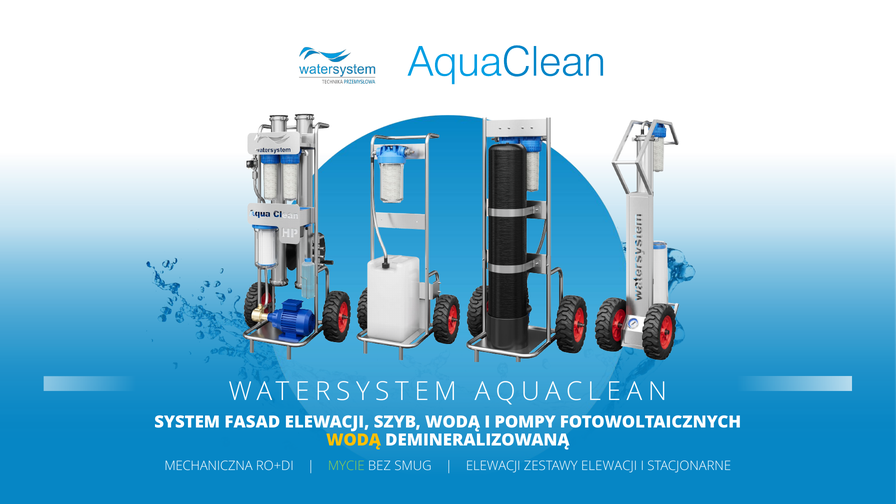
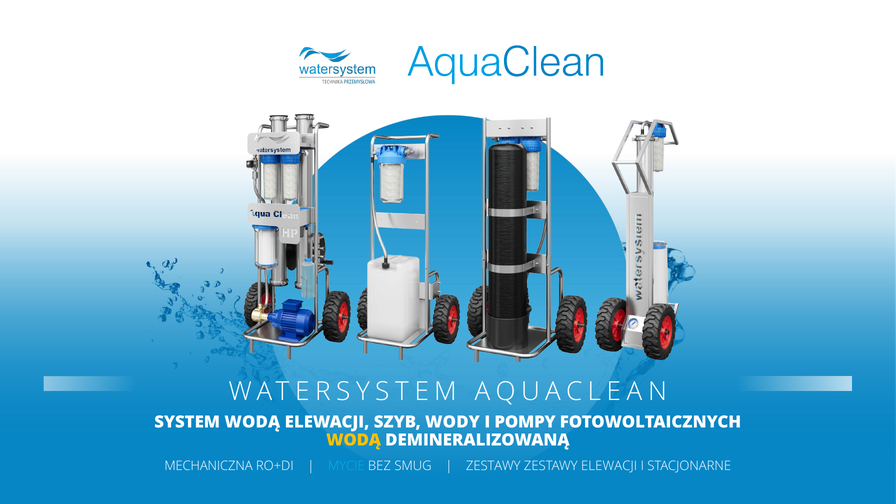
SYSTEM FASAD: FASAD -> WODĄ
SZYB WODĄ: WODĄ -> WODY
MYCIE colour: light green -> light blue
ELEWACJI at (493, 466): ELEWACJI -> ZESTAWY
